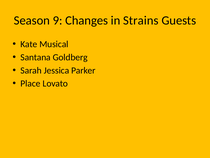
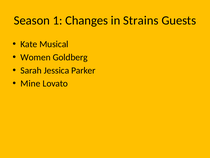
9: 9 -> 1
Santana: Santana -> Women
Place: Place -> Mine
